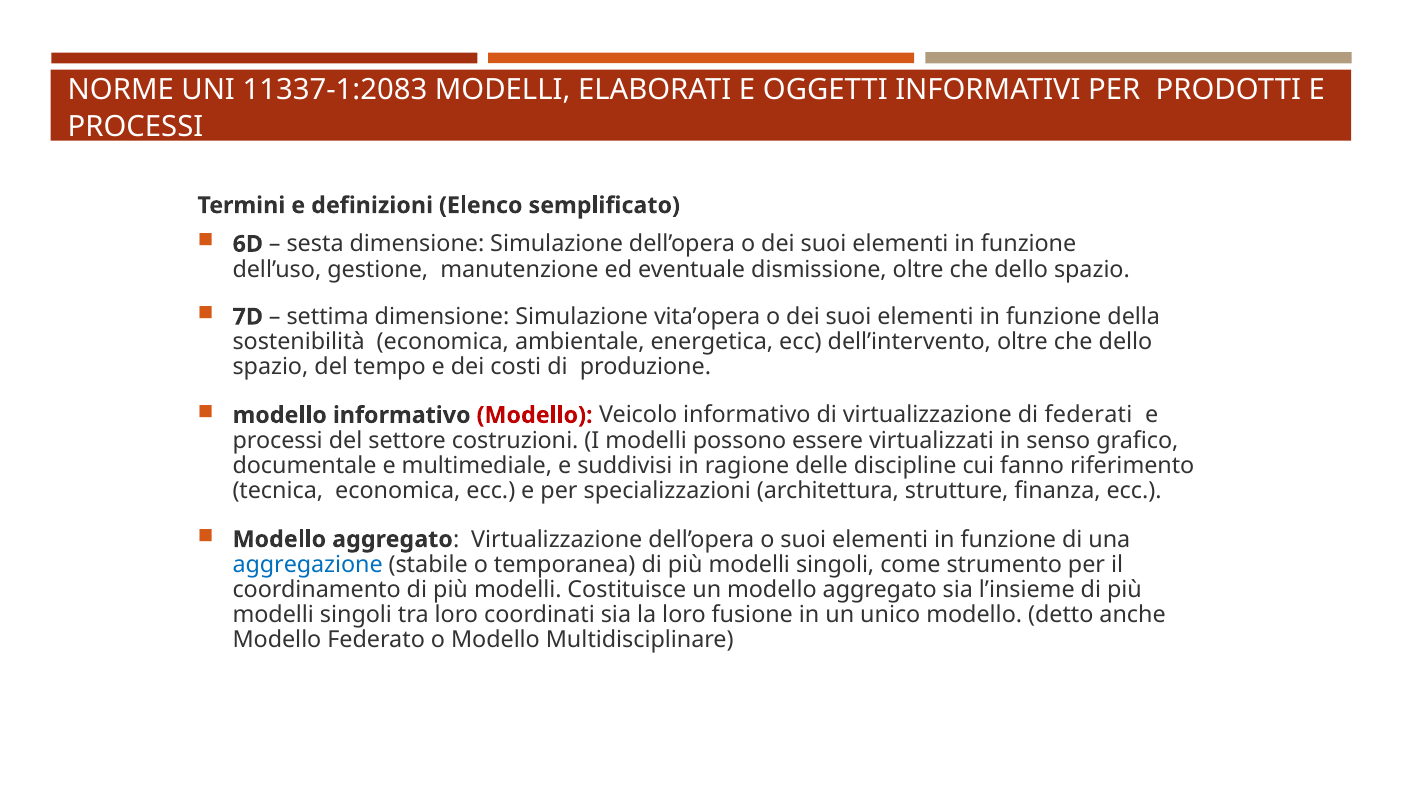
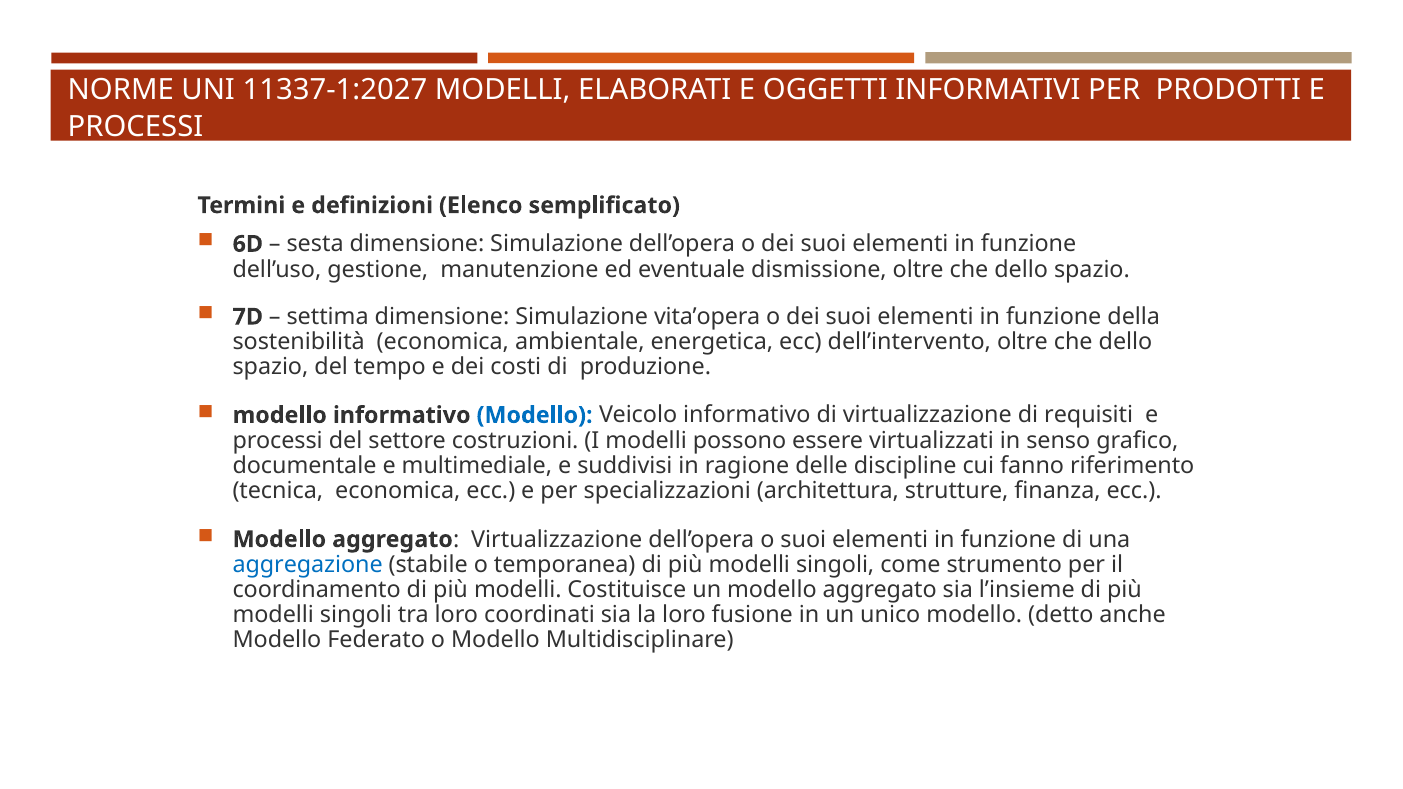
11337-1:2083: 11337-1:2083 -> 11337-1:2027
Modello at (535, 415) colour: red -> blue
federati: federati -> requisiti
